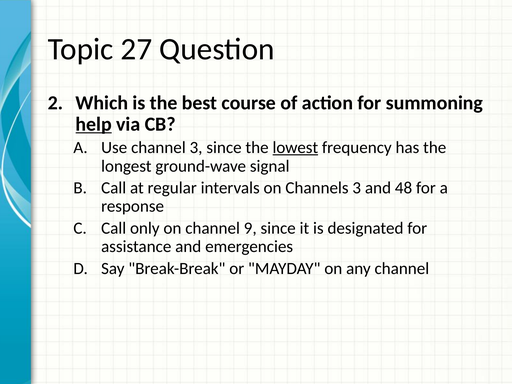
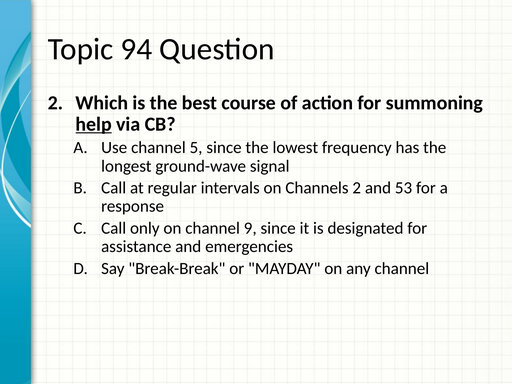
27: 27 -> 94
channel 3: 3 -> 5
lowest underline: present -> none
Channels 3: 3 -> 2
48: 48 -> 53
